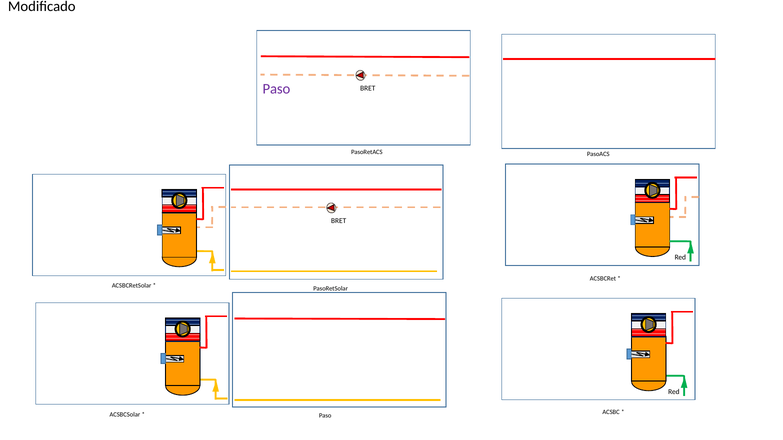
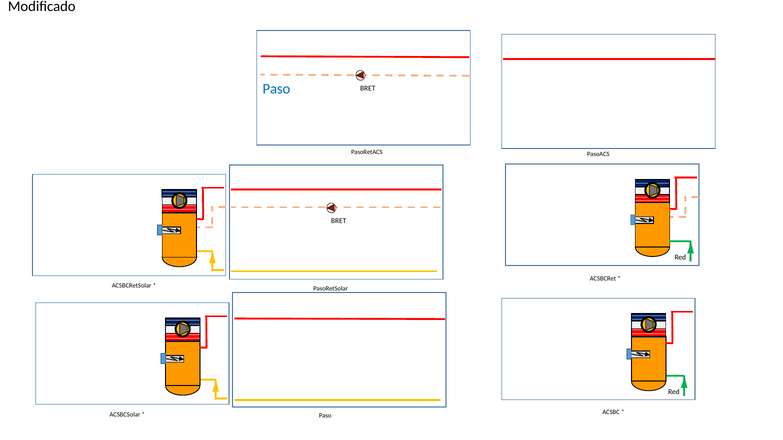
Paso at (276, 89) colour: purple -> blue
